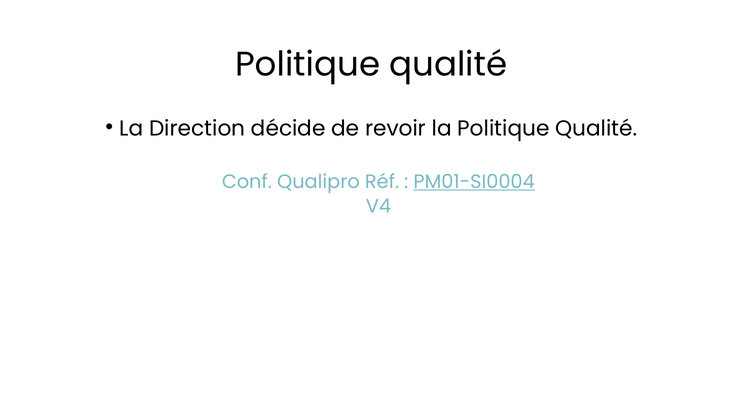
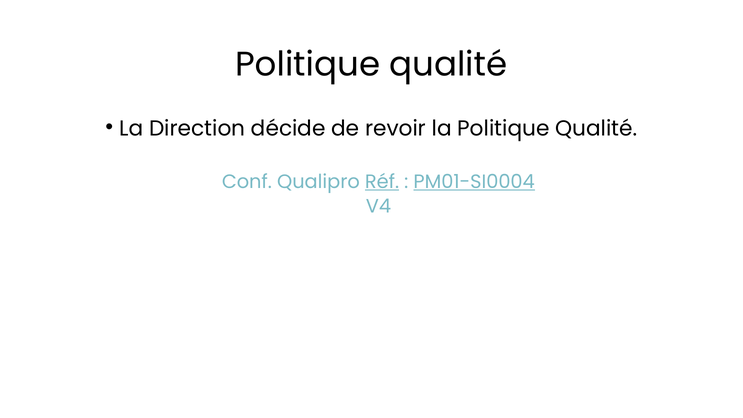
Réf underline: none -> present
